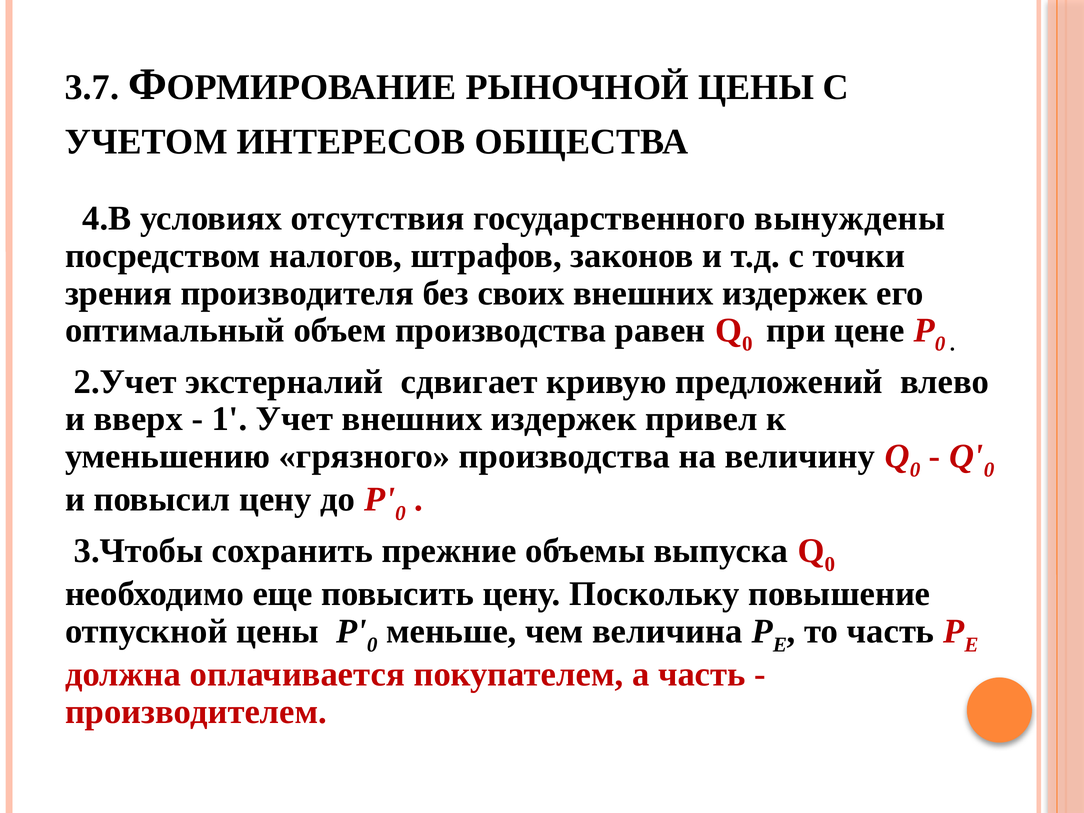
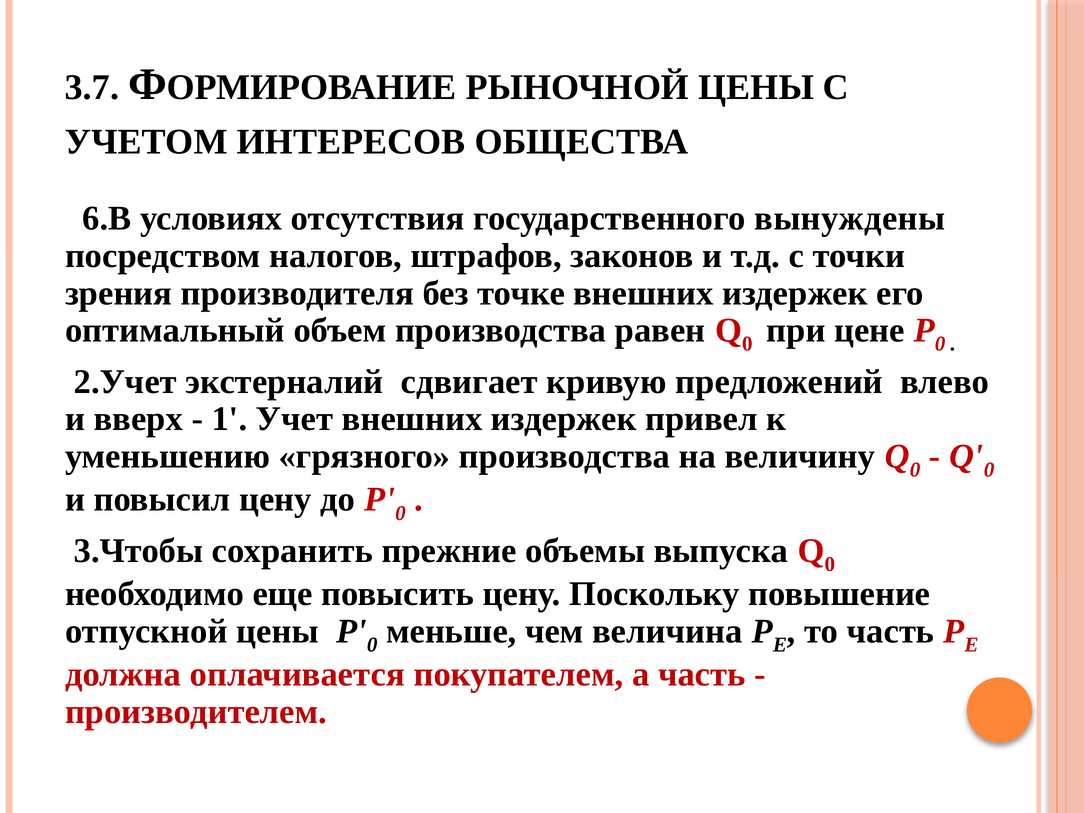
4.В: 4.В -> 6.В
своих: своих -> точке
